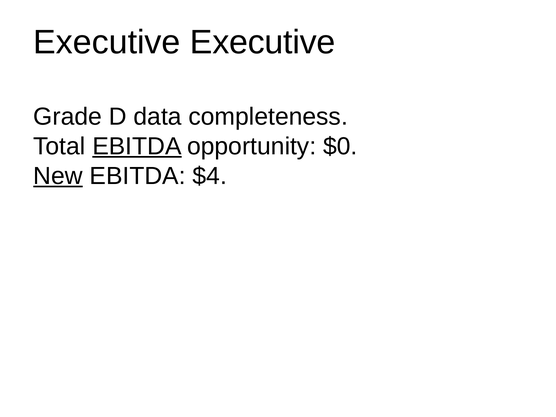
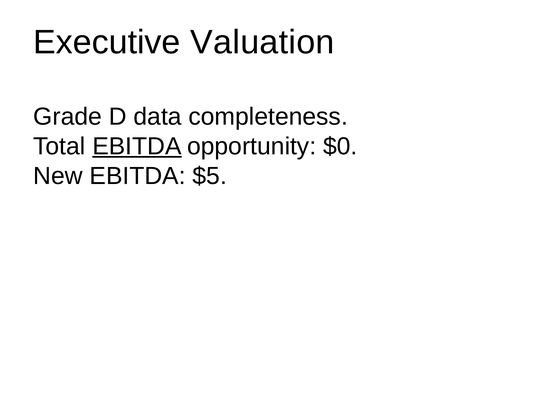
Executive Executive: Executive -> Valuation
New underline: present -> none
$4: $4 -> $5
